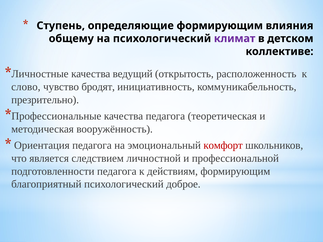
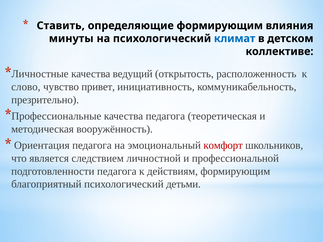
Ступень: Ступень -> Ставить
общему: общему -> минуты
климат colour: purple -> blue
бродят: бродят -> привет
доброе: доброе -> детьми
